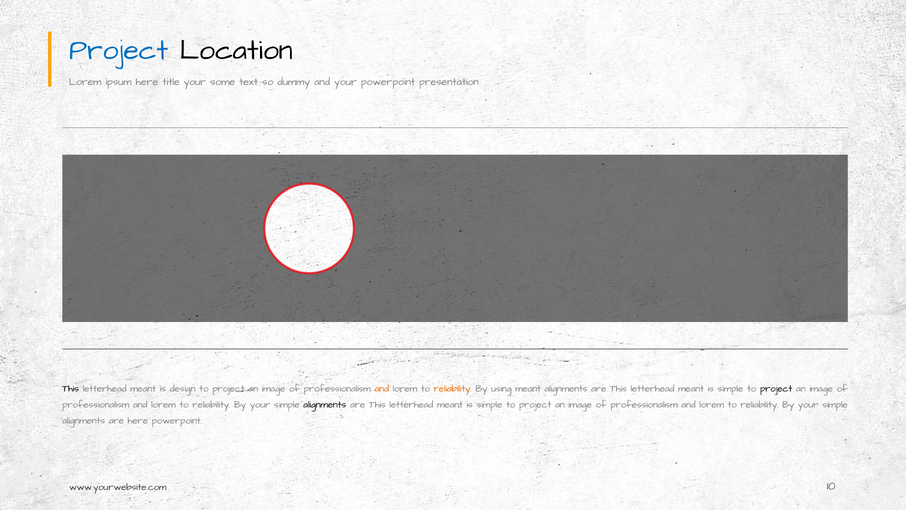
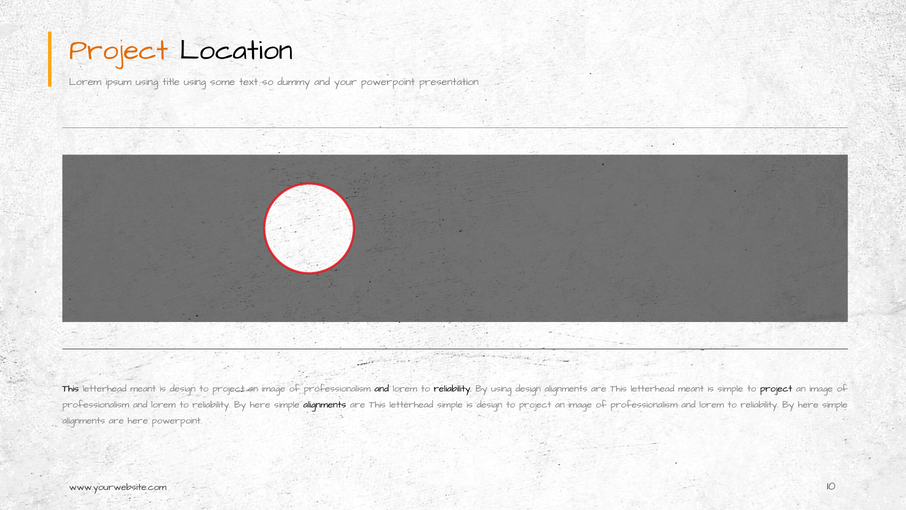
Project at (119, 50) colour: blue -> orange
ipsum here: here -> using
title your: your -> using
and at (382, 388) colour: orange -> black
reliability at (453, 388) colour: orange -> black
using meant: meant -> design
your at (260, 404): your -> here
meant at (450, 404): meant -> simple
simple at (489, 404): simple -> design
your at (808, 404): your -> here
